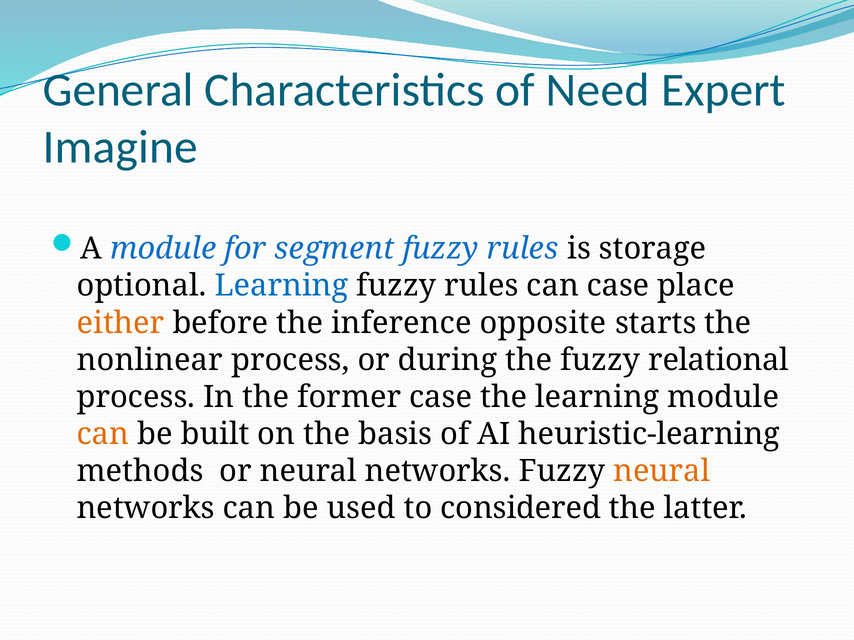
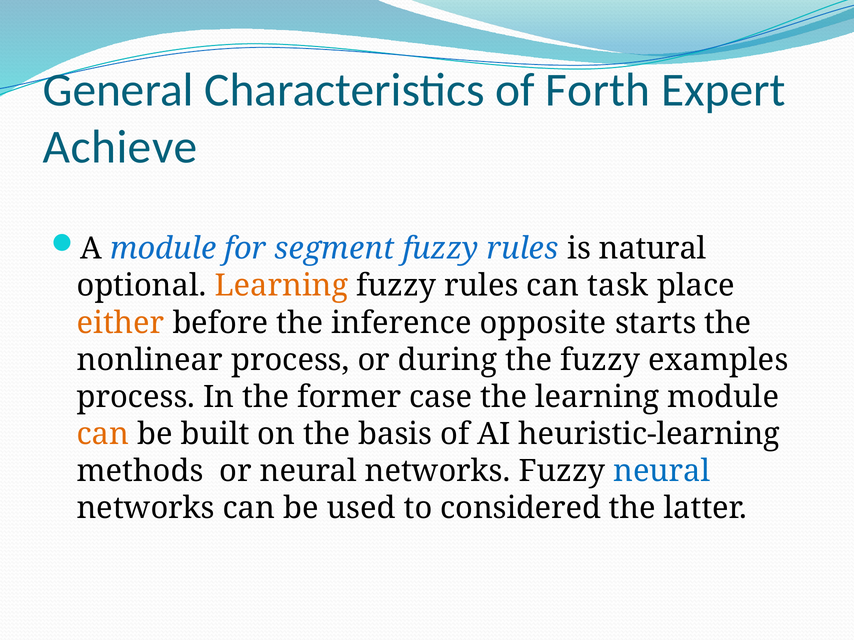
Need: Need -> Forth
Imagine: Imagine -> Achieve
storage: storage -> natural
Learning at (281, 286) colour: blue -> orange
can case: case -> task
relational: relational -> examples
neural at (662, 471) colour: orange -> blue
